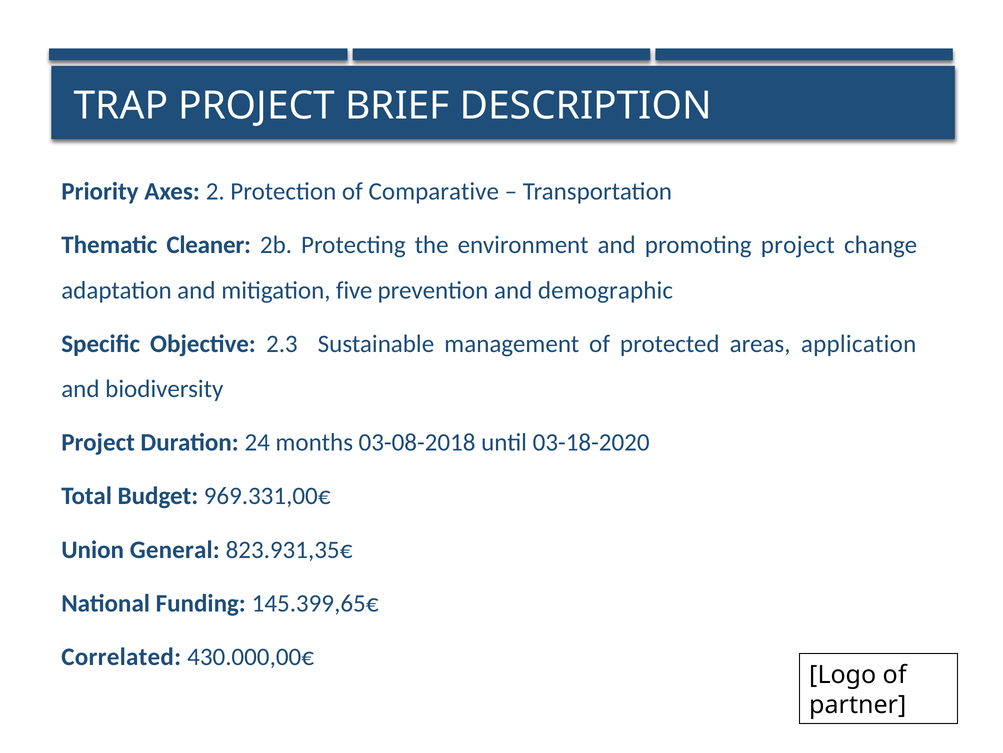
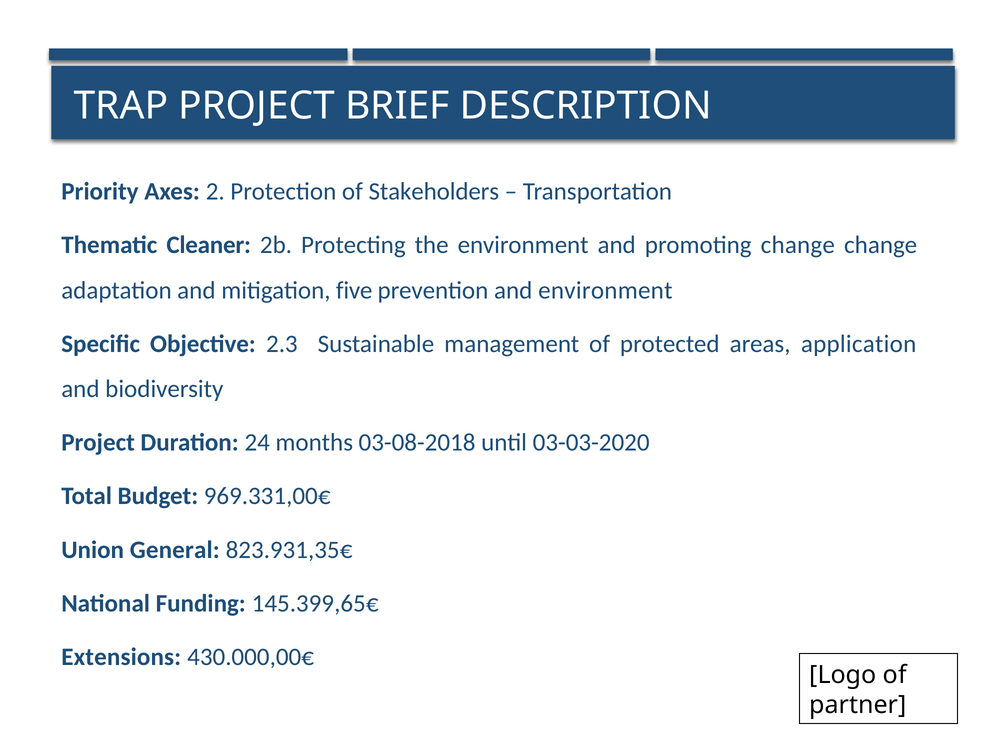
Comparative: Comparative -> Stakeholders
promoting project: project -> change
and demographic: demographic -> environment
03-18-2020: 03-18-2020 -> 03-03-2020
Correlated: Correlated -> Extensions
